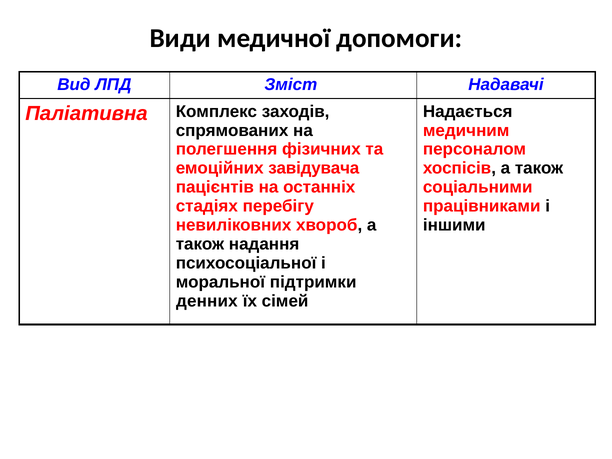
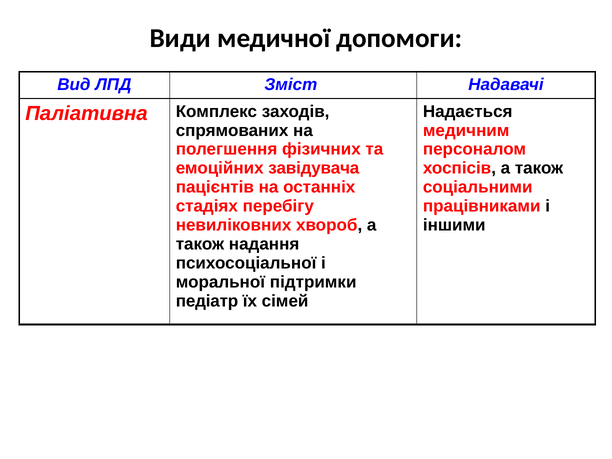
денних: денних -> педіатр
